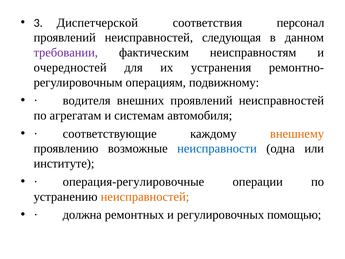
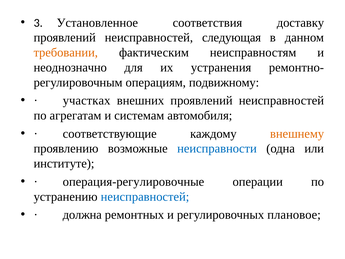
Диспетчерской: Диспетчерской -> Установленное
персонал: персонал -> доставку
требовании colour: purple -> orange
очередностей: очередностей -> неоднозначно
водителя: водителя -> участках
неисправностей at (145, 196) colour: orange -> blue
помощью: помощью -> плановое
